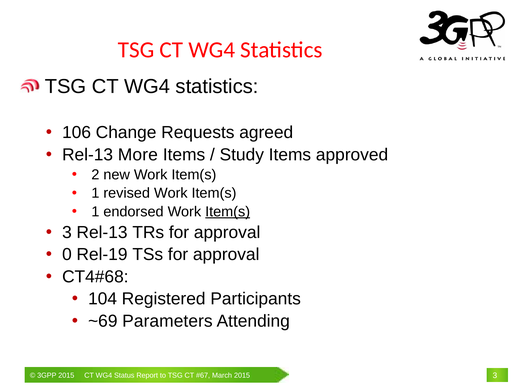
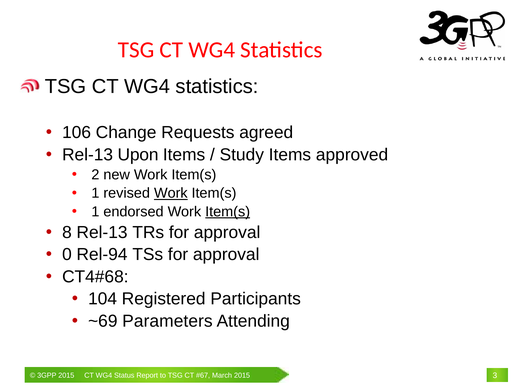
More: More -> Upon
Work at (171, 193) underline: none -> present
3 at (67, 232): 3 -> 8
Rel-19: Rel-19 -> Rel-94
